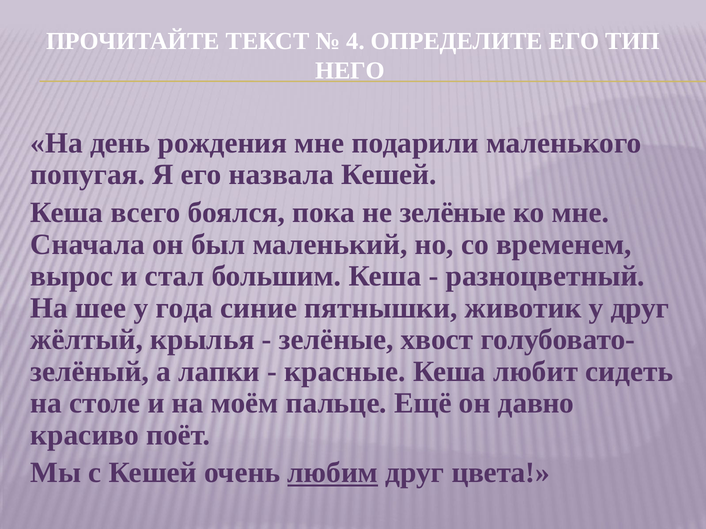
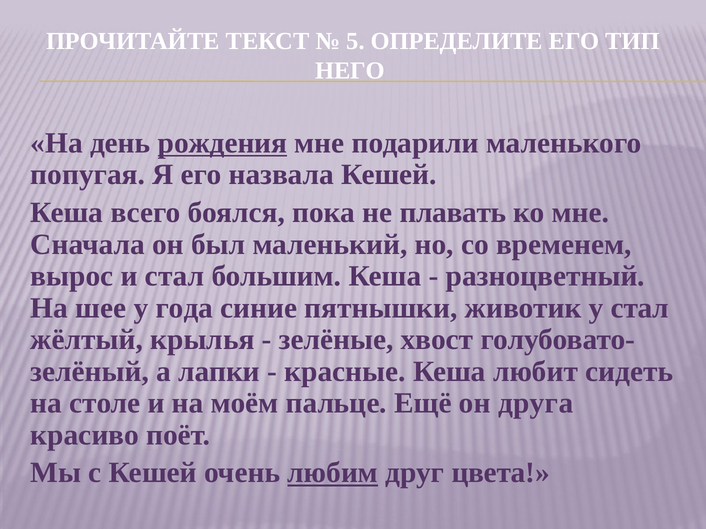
4: 4 -> 5
рождения underline: none -> present
не зелёные: зелёные -> плавать
у друг: друг -> стал
давно: давно -> друга
